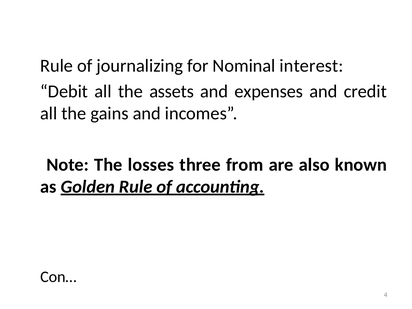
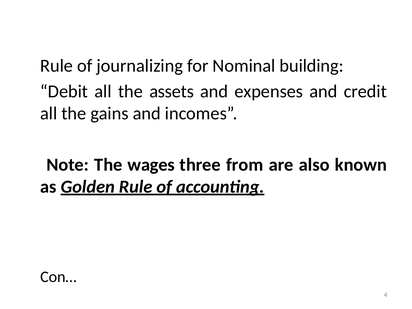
interest: interest -> building
losses: losses -> wages
